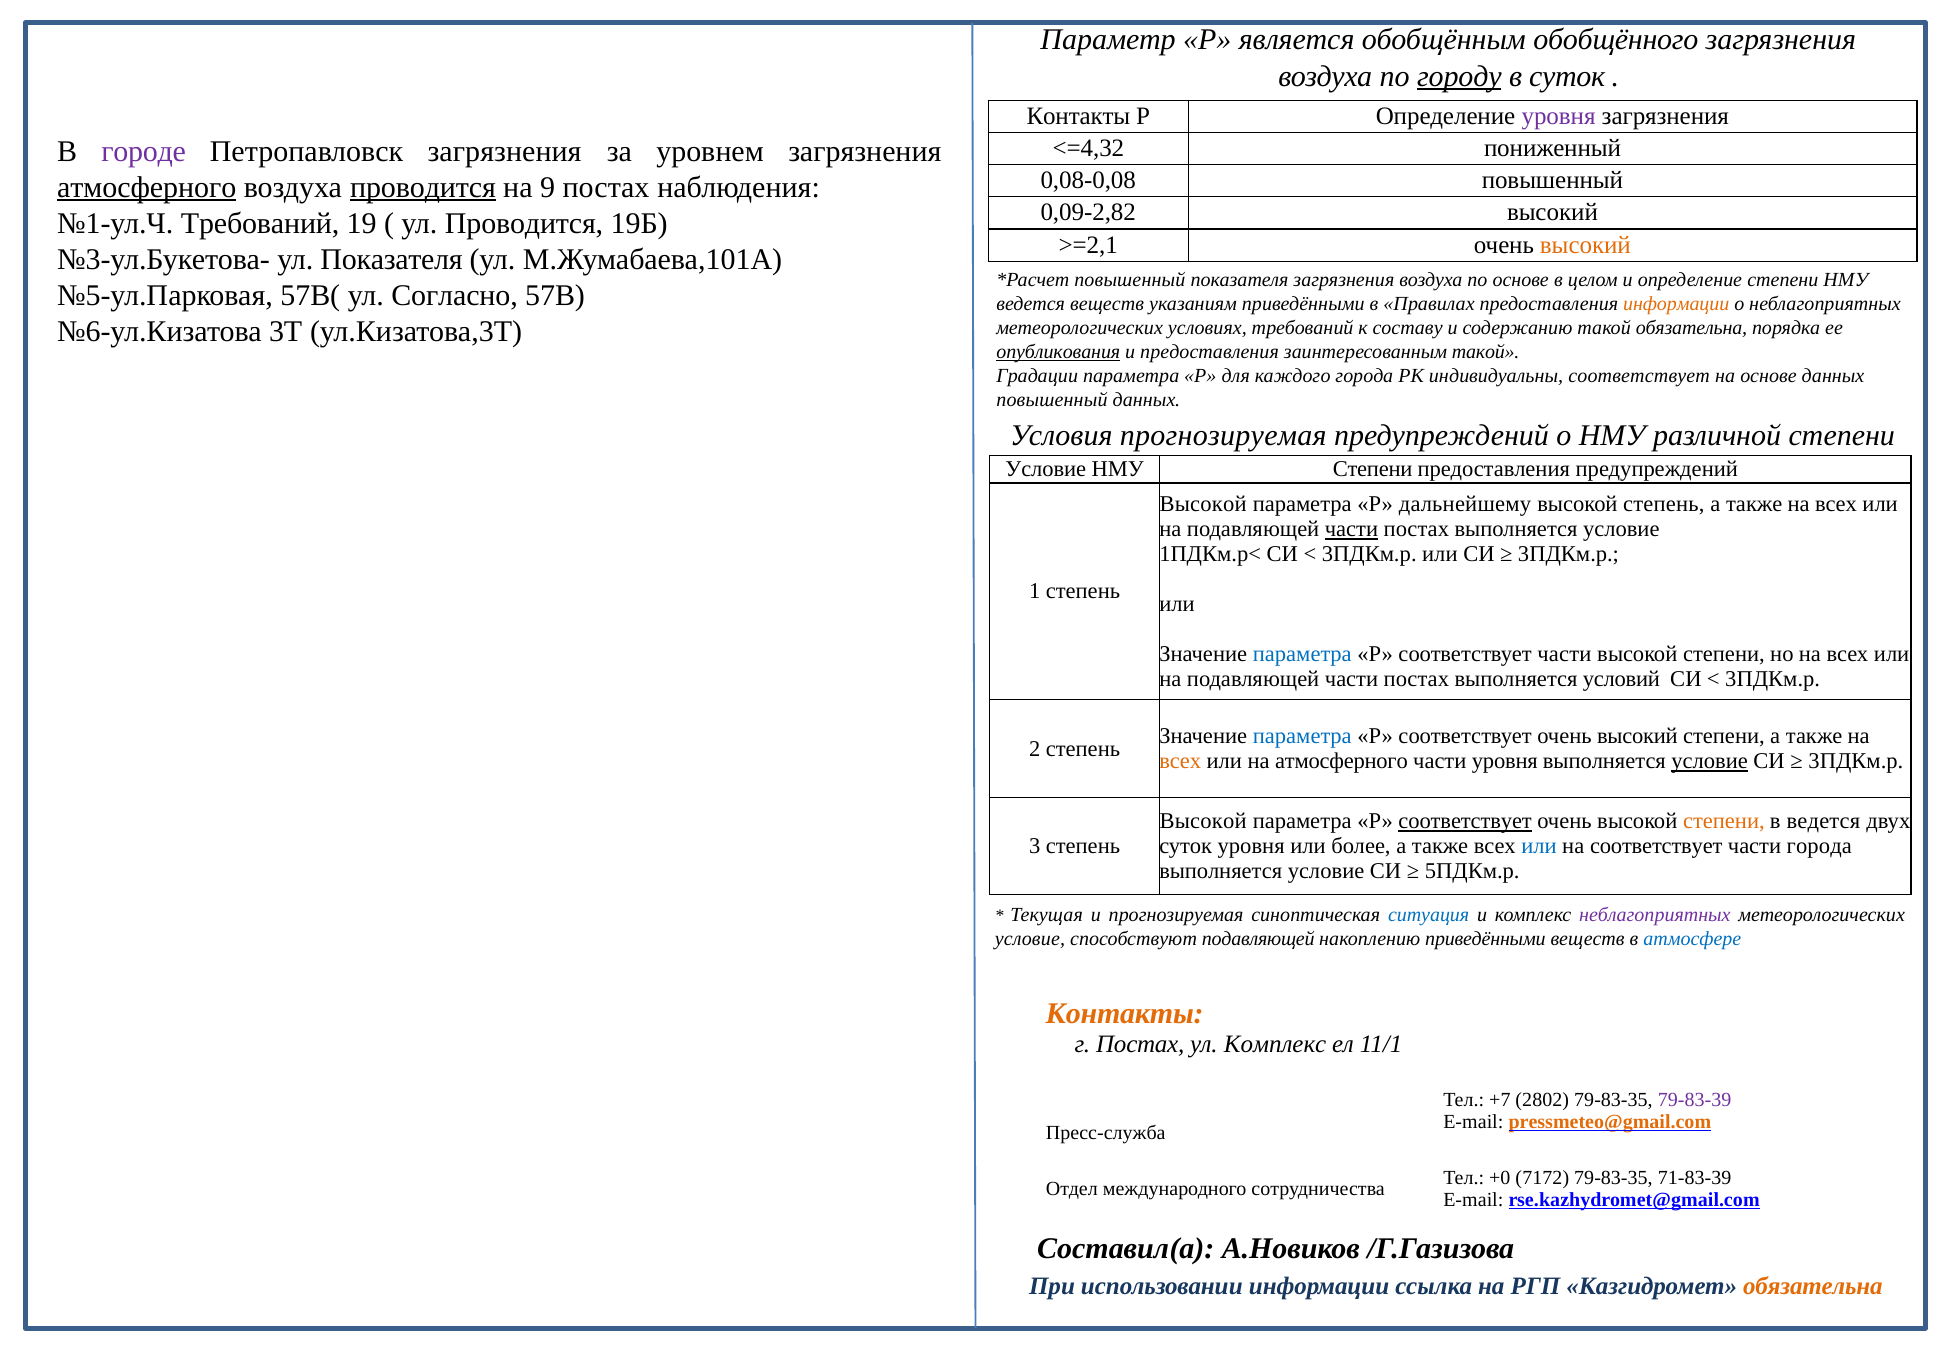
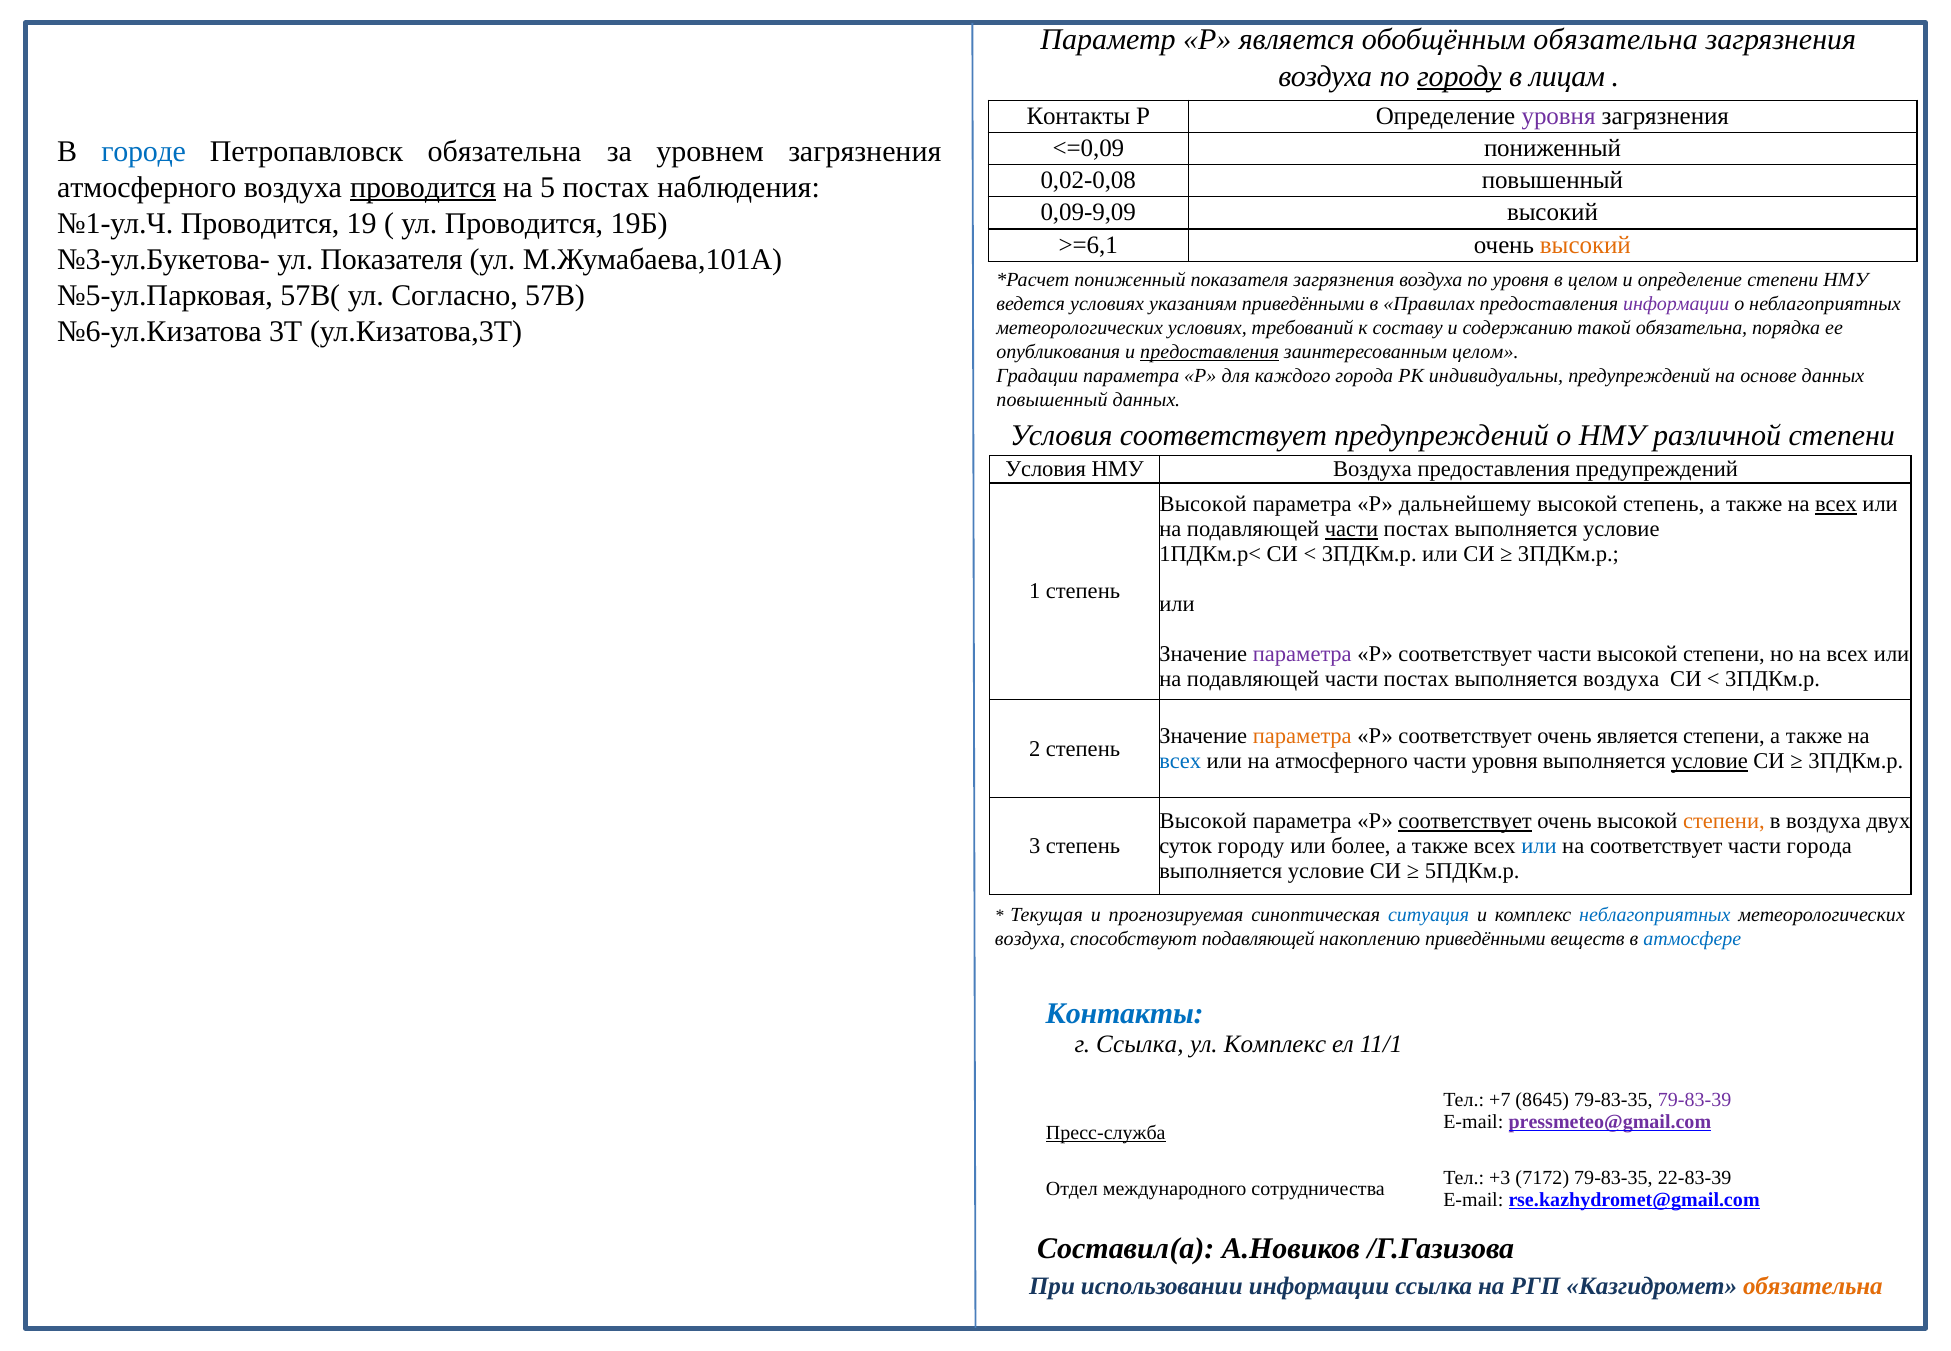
обобщённым обобщённого: обобщённого -> обязательна
в суток: суток -> лицам
<=4,32: <=4,32 -> <=0,09
городе colour: purple -> blue
Петропавловск загрязнения: загрязнения -> обязательна
0,08-0,08: 0,08-0,08 -> 0,02-0,08
атмосферного at (147, 187) underline: present -> none
9: 9 -> 5
0,09-2,82: 0,09-2,82 -> 0,09-9,09
№1-ул.Ч Требований: Требований -> Проводится
>=2,1: >=2,1 -> >=6,1
повышенный at (1130, 280): повышенный -> пониженный
по основе: основе -> уровня
ведется веществ: веществ -> условиях
информации at (1676, 304) colour: orange -> purple
опубликования underline: present -> none
предоставления at (1210, 352) underline: none -> present
заинтересованным такой: такой -> целом
индивидуальны соответствует: соответствует -> предупреждений
Условия прогнозируемая: прогнозируемая -> соответствует
Условие at (1046, 469): Условие -> Условия
НМУ Степени: Степени -> Воздуха
всех at (1836, 504) underline: none -> present
параметра at (1302, 654) colour: blue -> purple
выполняется условий: условий -> воздуха
параметра at (1302, 736) colour: blue -> orange
соответствует очень высокий: высокий -> является
всех at (1180, 761) colour: orange -> blue
в ведется: ведется -> воздуха
суток уровня: уровня -> городу
неблагоприятных at (1655, 915) colour: purple -> blue
условие at (1030, 939): условие -> воздуха
Контакты at (1125, 1013) colour: orange -> blue
г Постах: Постах -> Ссылка
2802: 2802 -> 8645
pressmeteo@gmail.com colour: orange -> purple
Пресс-служба underline: none -> present
+0: +0 -> +3
71-83-39: 71-83-39 -> 22-83-39
